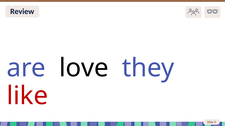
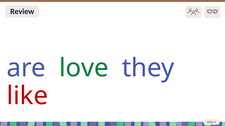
love colour: black -> green
